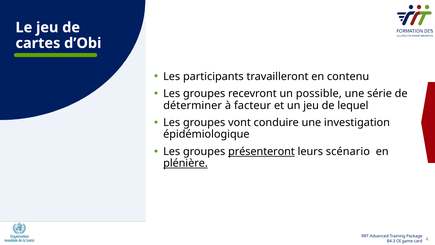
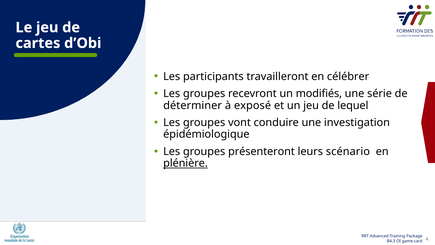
contenu: contenu -> célébrer
possible: possible -> modifiés
facteur: facteur -> exposé
présenteront underline: present -> none
